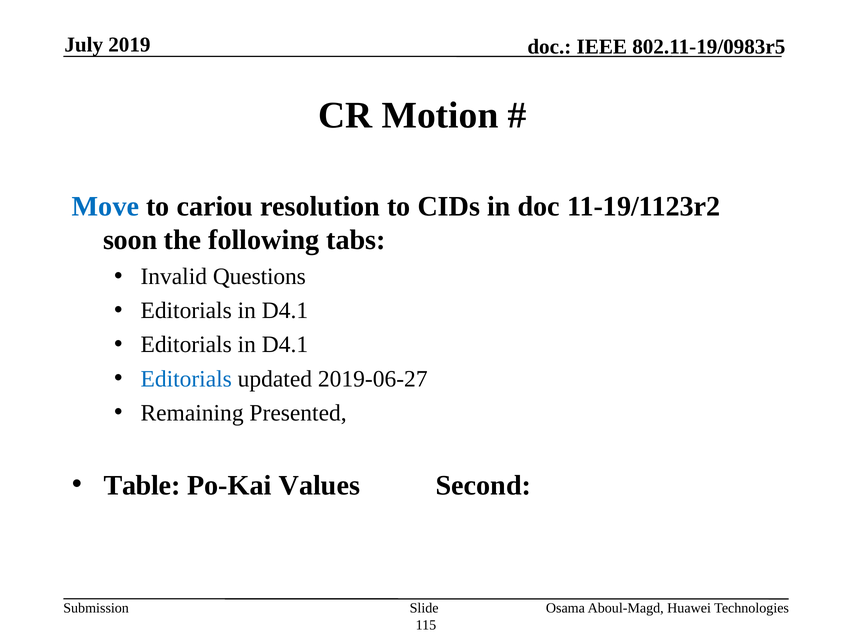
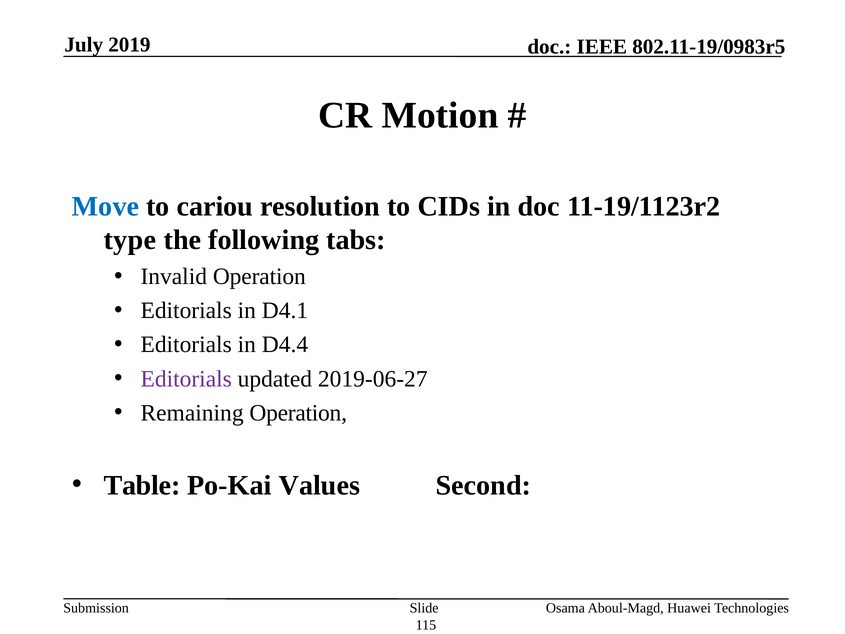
soon: soon -> type
Invalid Questions: Questions -> Operation
D4.1 at (285, 345): D4.1 -> D4.4
Editorials at (186, 379) colour: blue -> purple
Remaining Presented: Presented -> Operation
